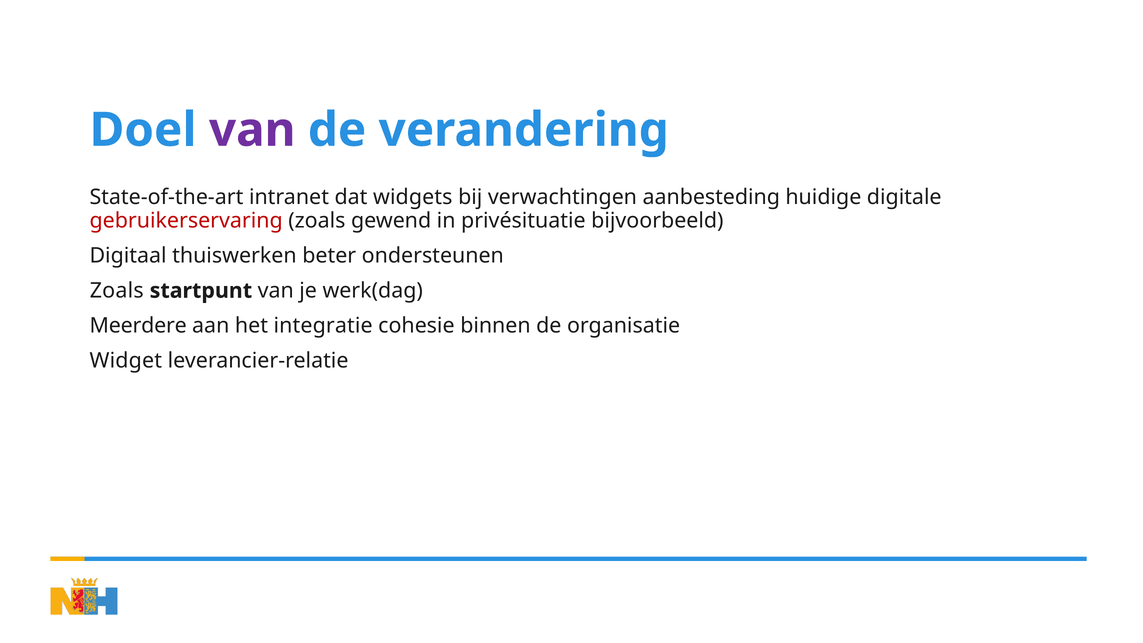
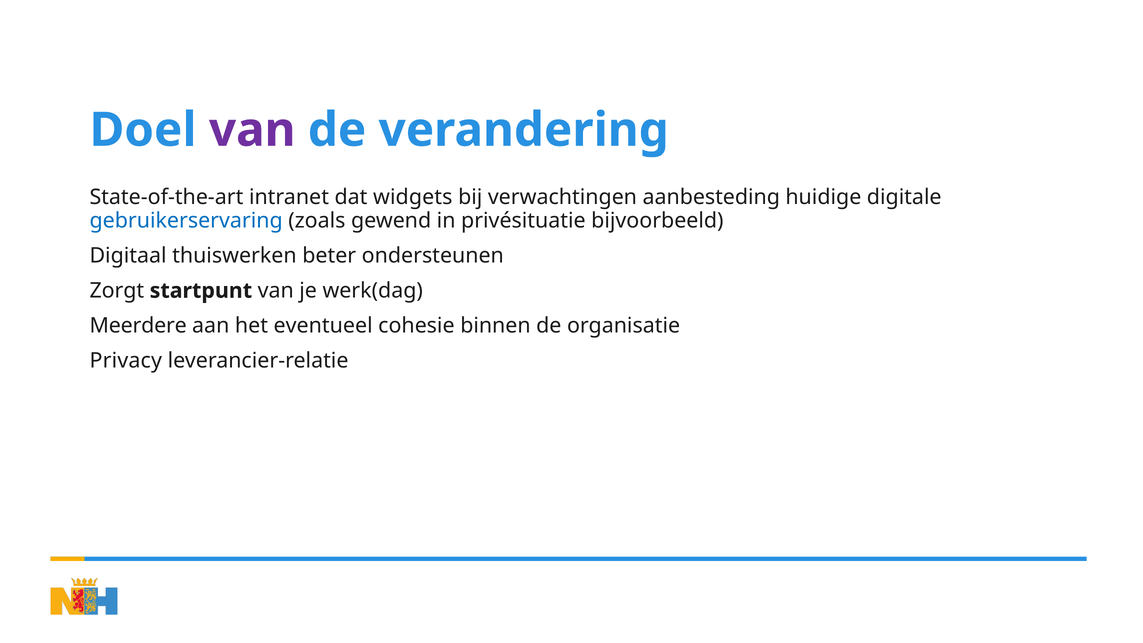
gebruikerservaring colour: red -> blue
Zoals at (117, 291): Zoals -> Zorgt
integratie: integratie -> eventueel
Widget: Widget -> Privacy
